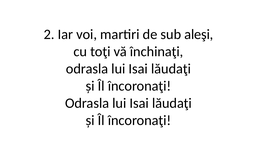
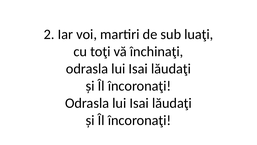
aleşi: aleşi -> luaţi
